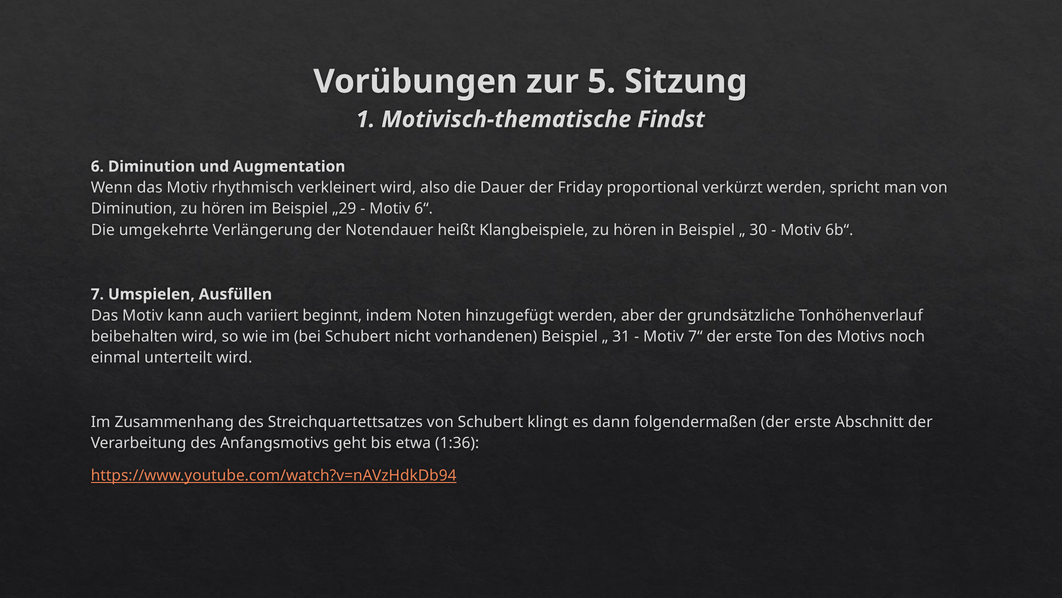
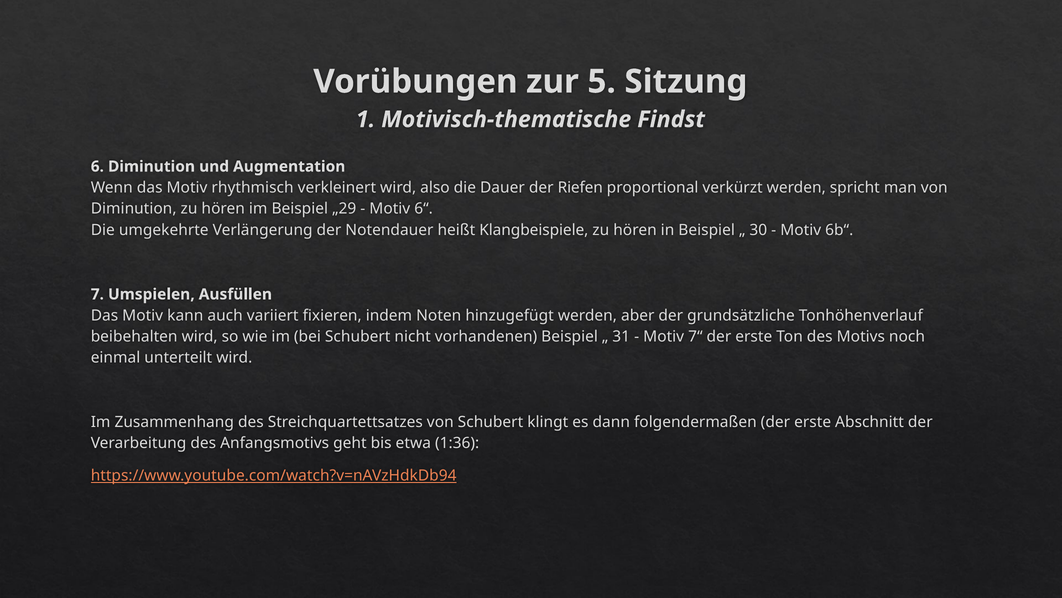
Friday: Friday -> Riefen
beginnt: beginnt -> fixieren
